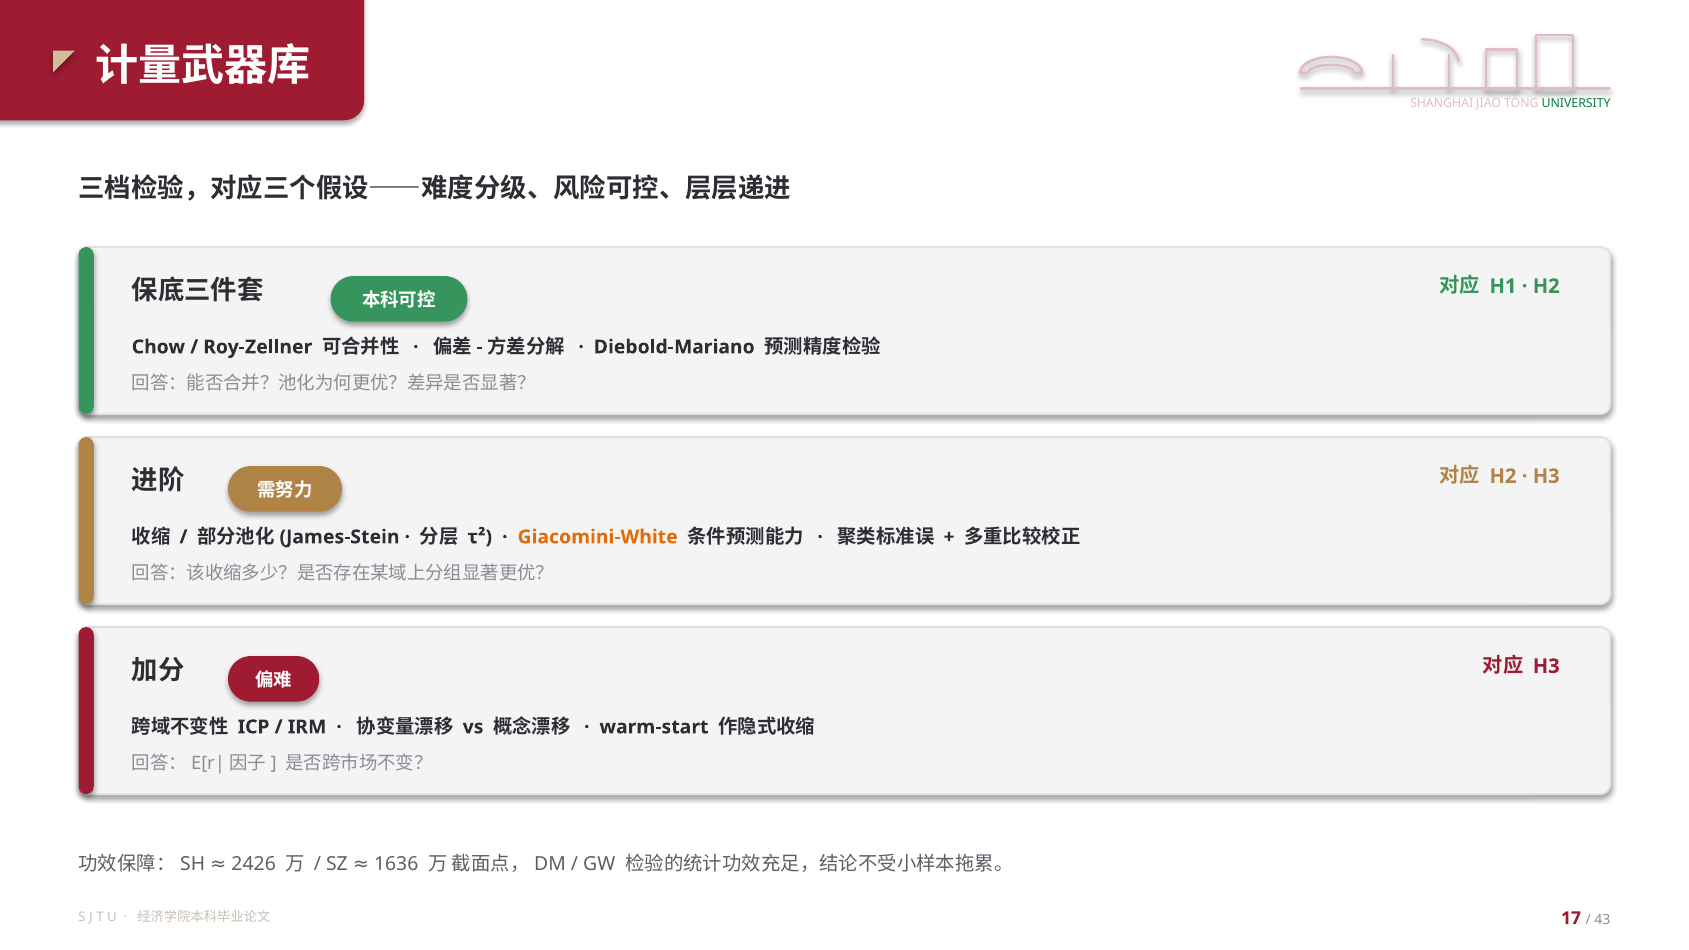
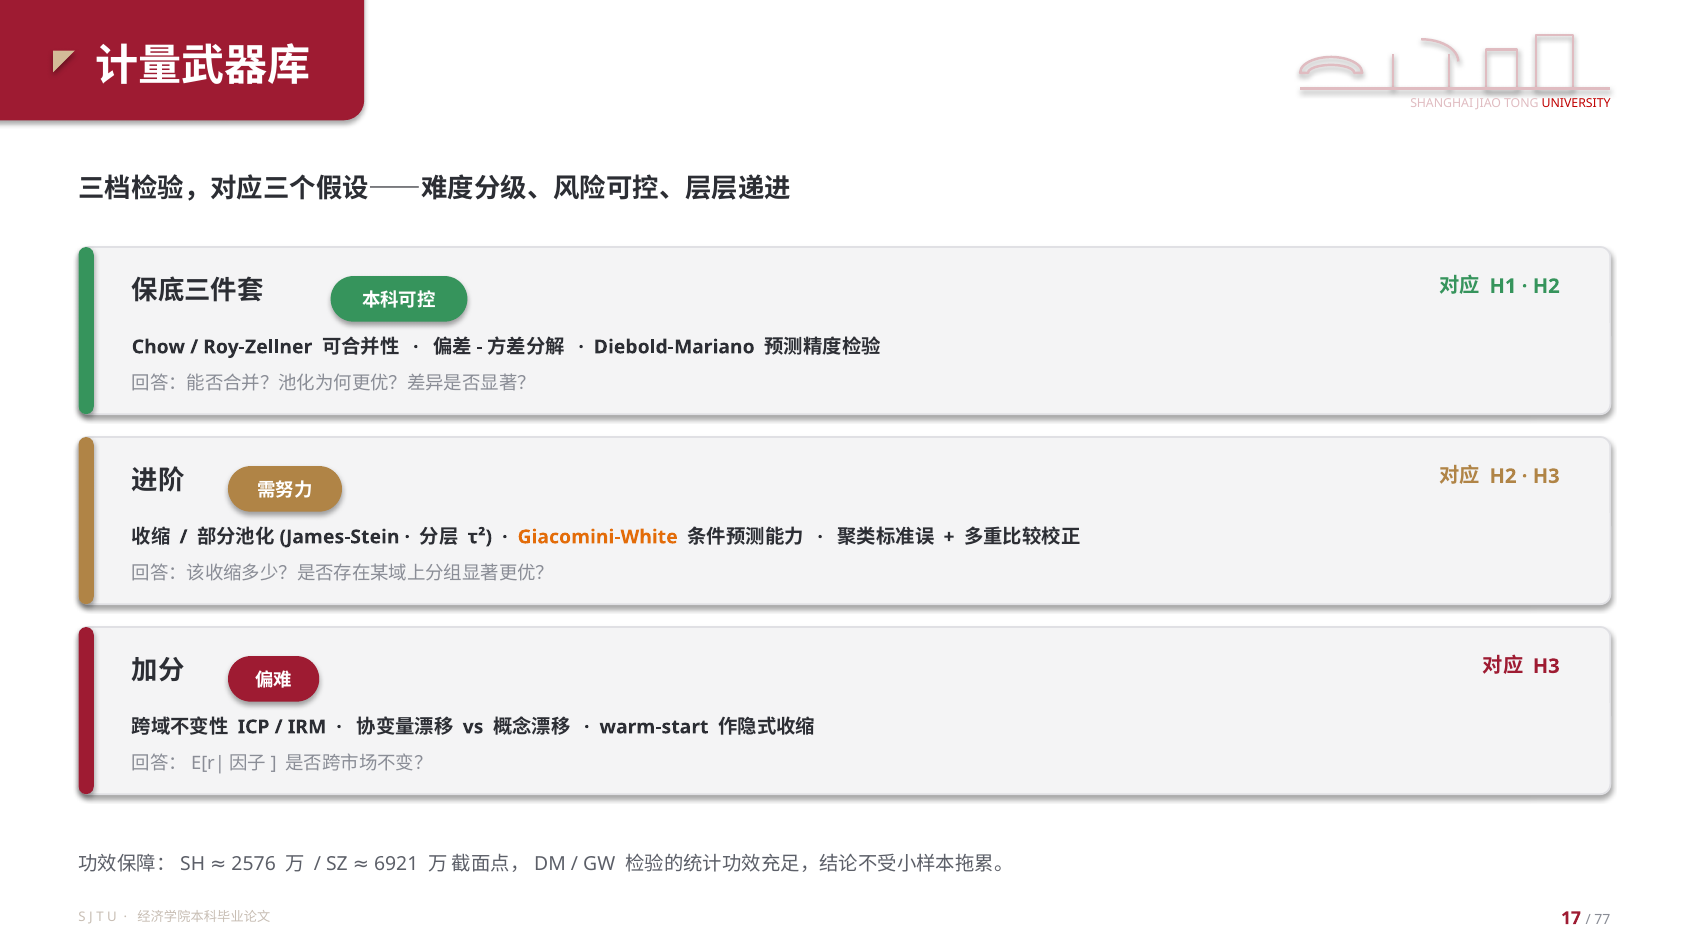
UNIVERSITY colour: green -> red
1636: 1636 -> 6921
2426: 2426 -> 2576
43: 43 -> 77
